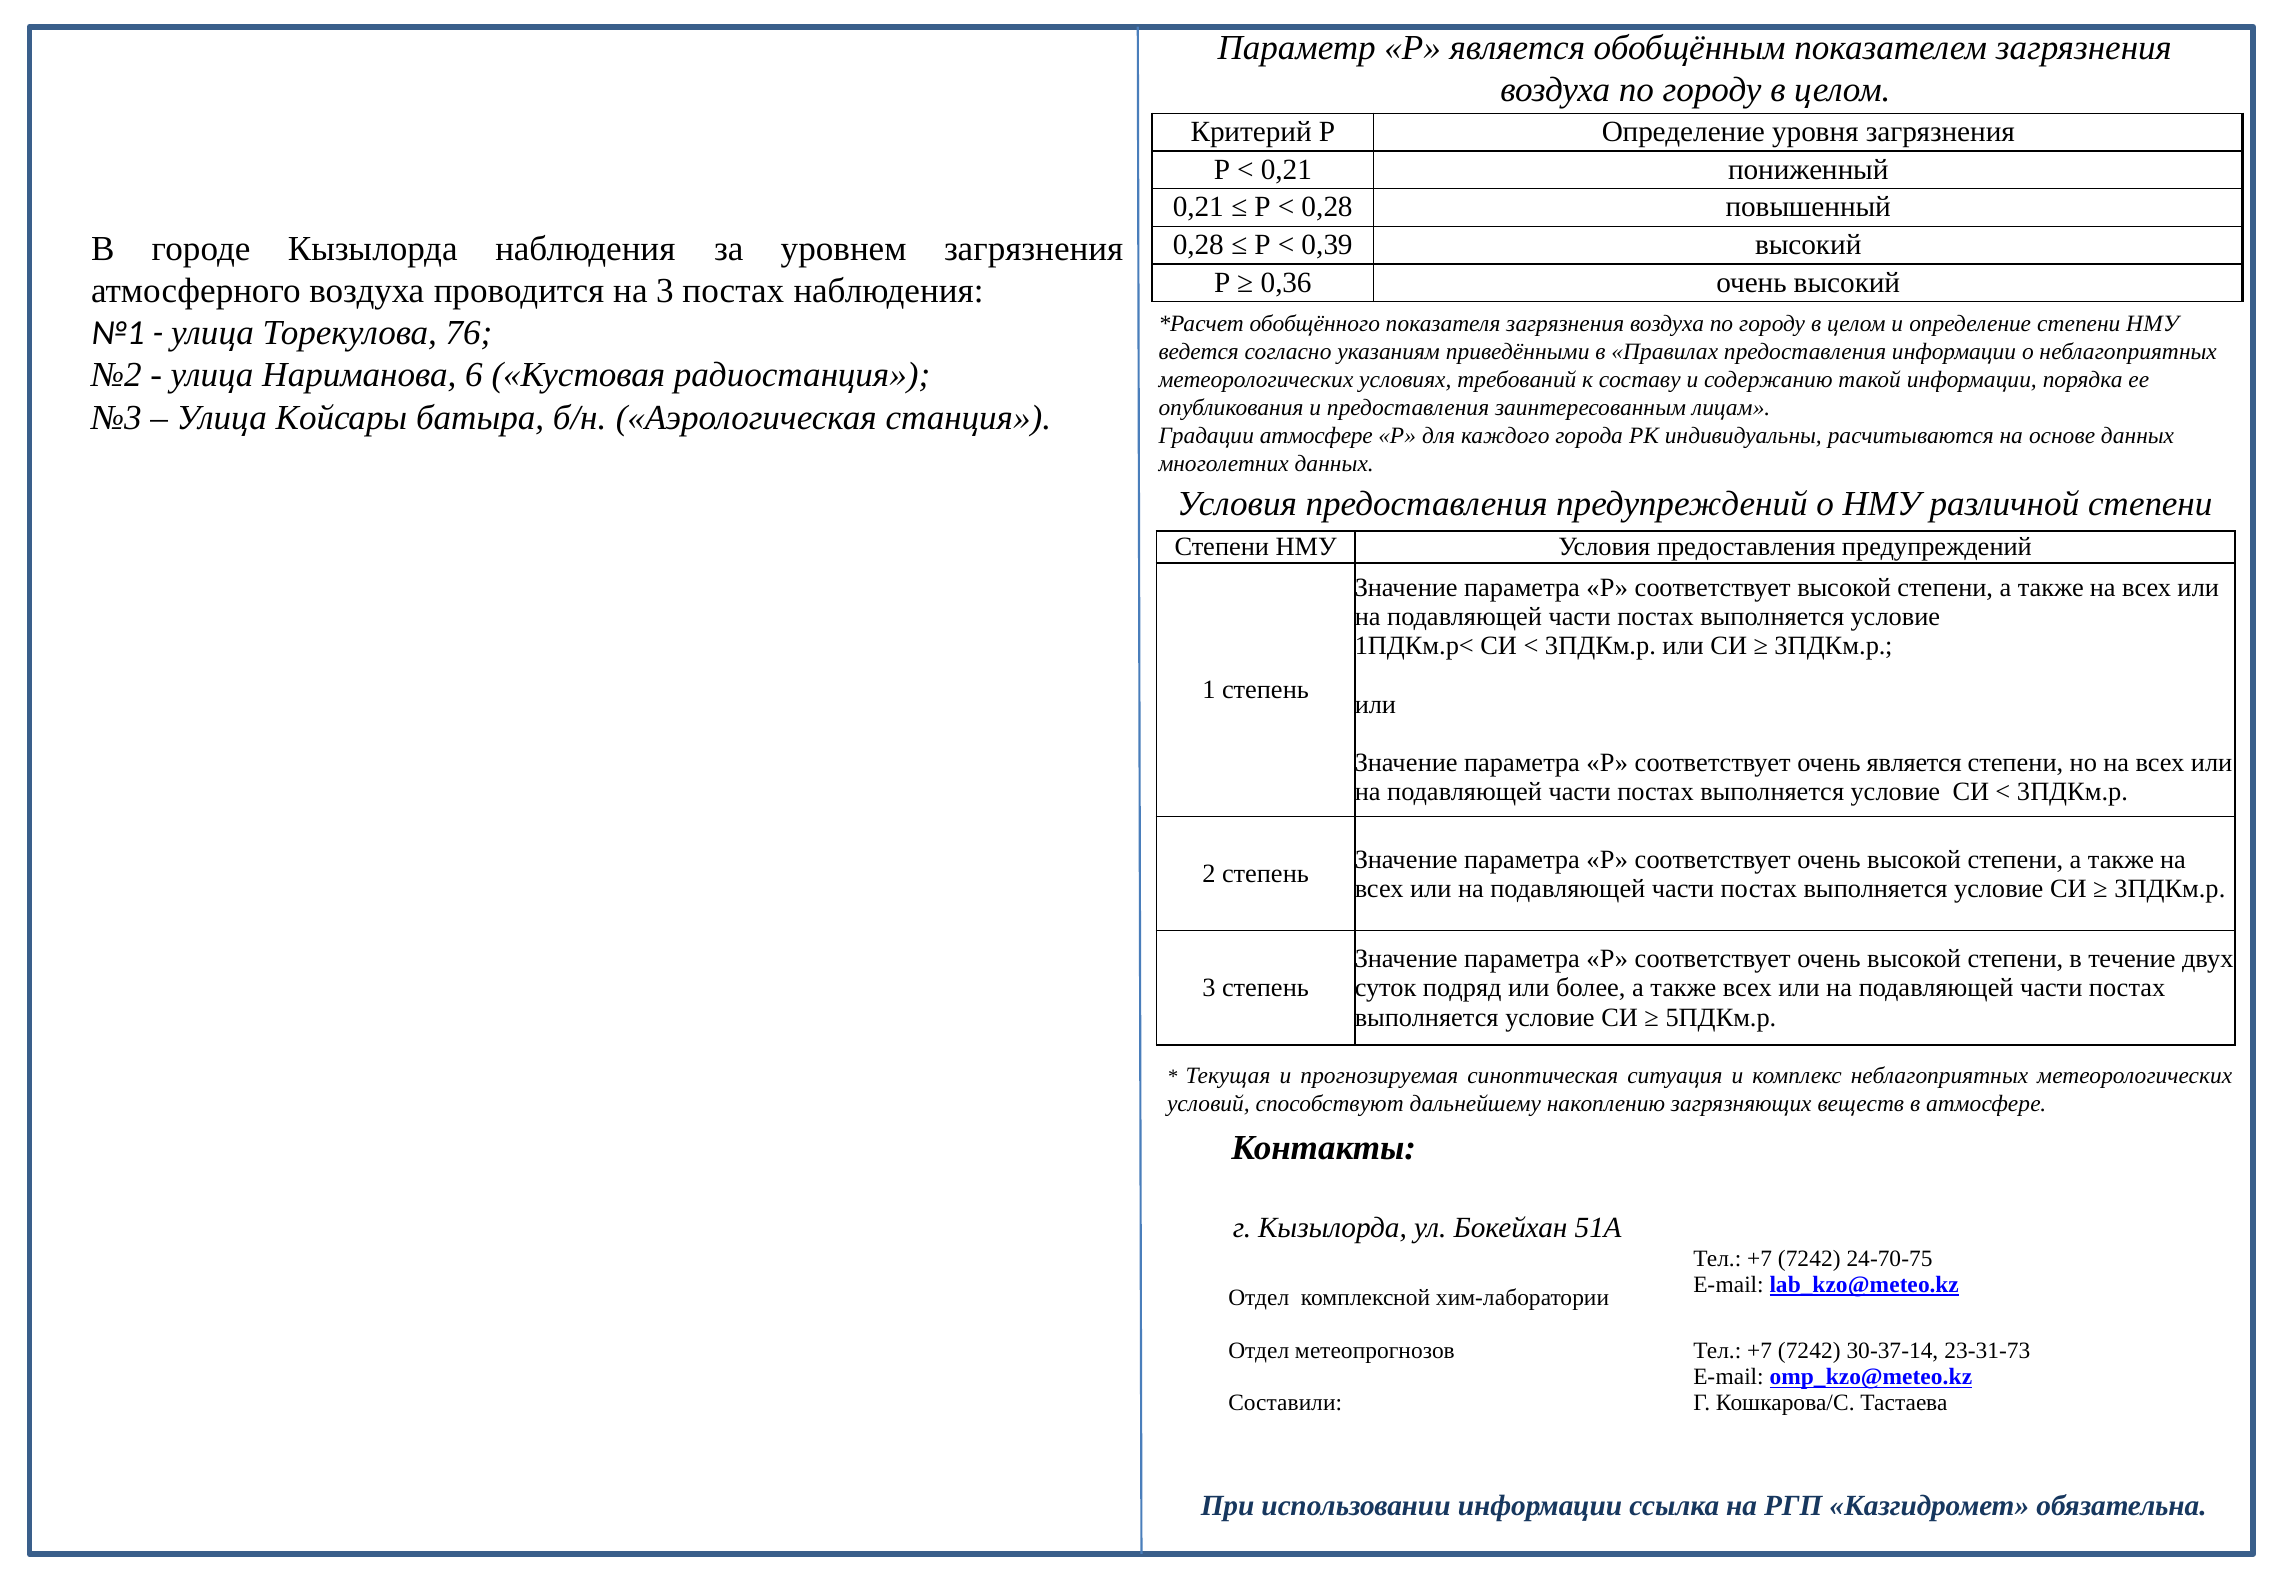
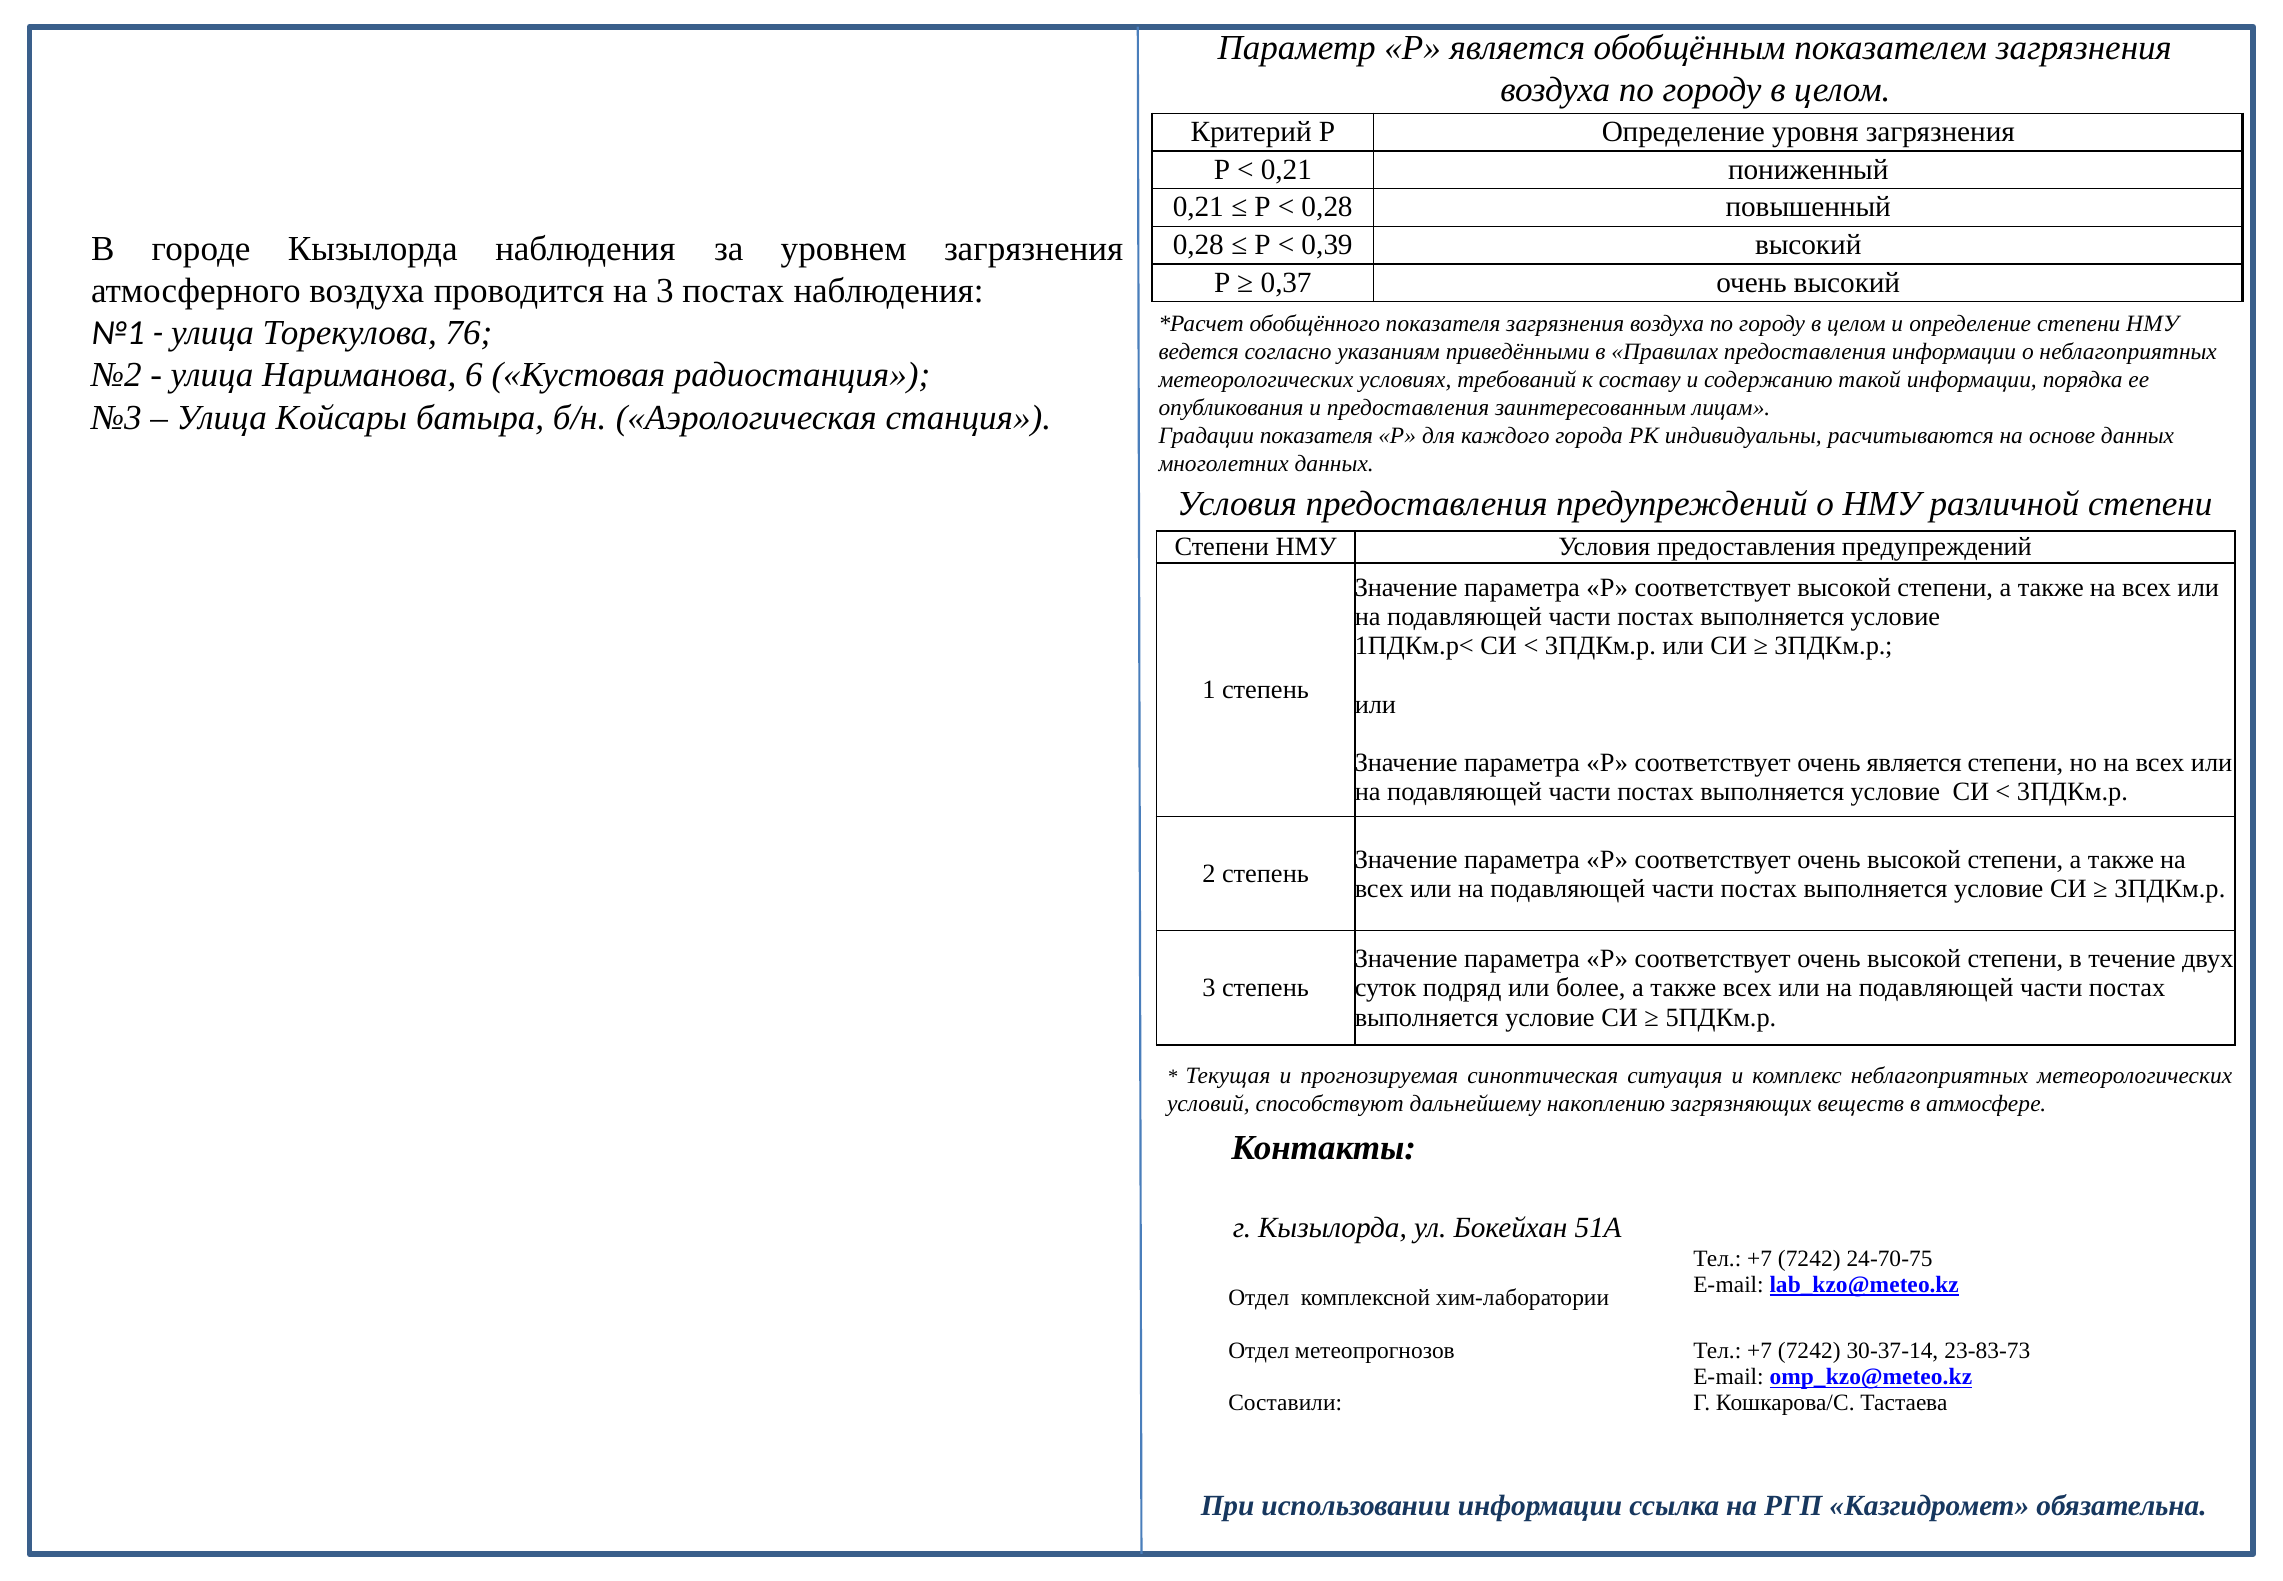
0,36: 0,36 -> 0,37
Градации атмосфере: атмосфере -> показателя
23-31-73: 23-31-73 -> 23-83-73
